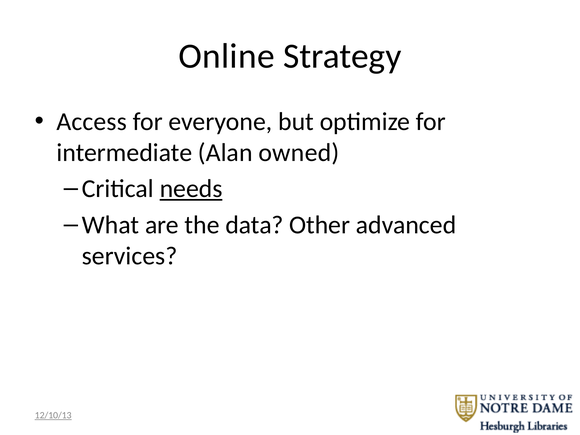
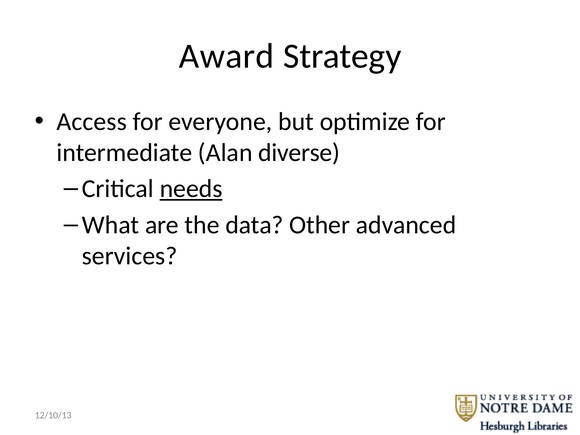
Online: Online -> Award
owned: owned -> diverse
12/10/13 underline: present -> none
